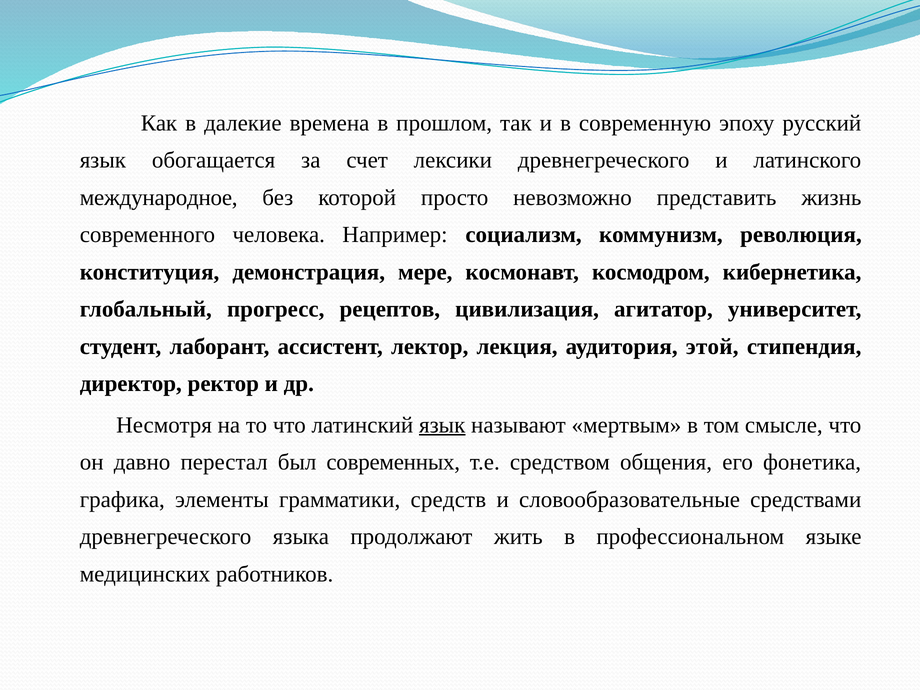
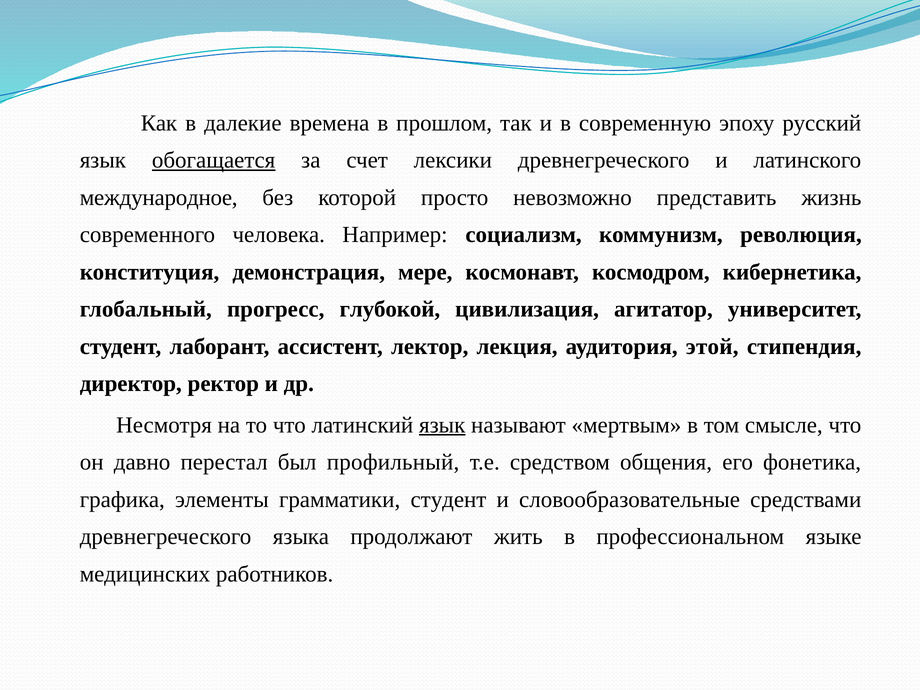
обогащается underline: none -> present
рецептов: рецептов -> глубокой
современных: современных -> профильный
грамматики средств: средств -> студент
